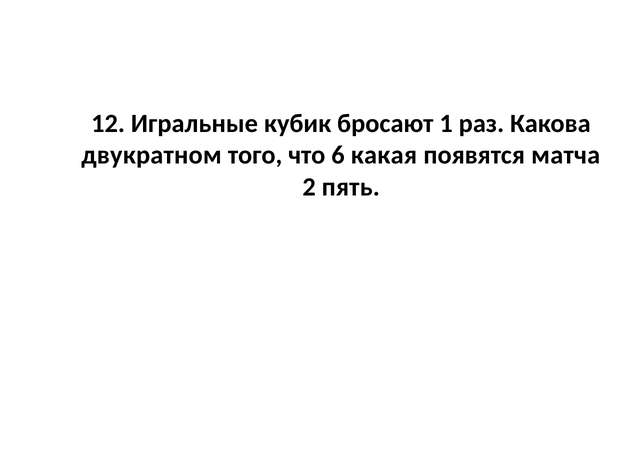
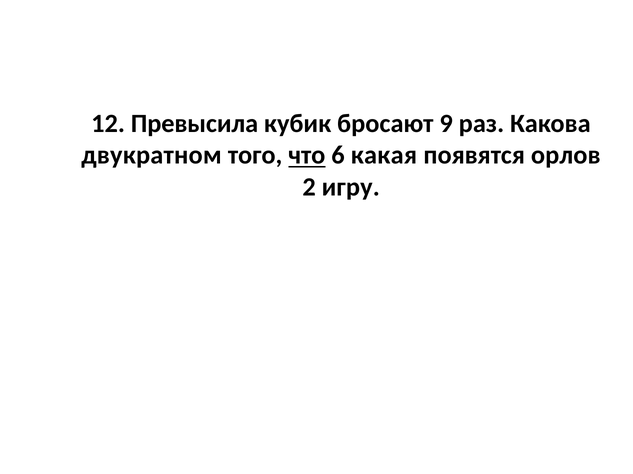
Игральные: Игральные -> Превысила
1: 1 -> 9
что underline: none -> present
матча: матча -> орлов
пять: пять -> игру
